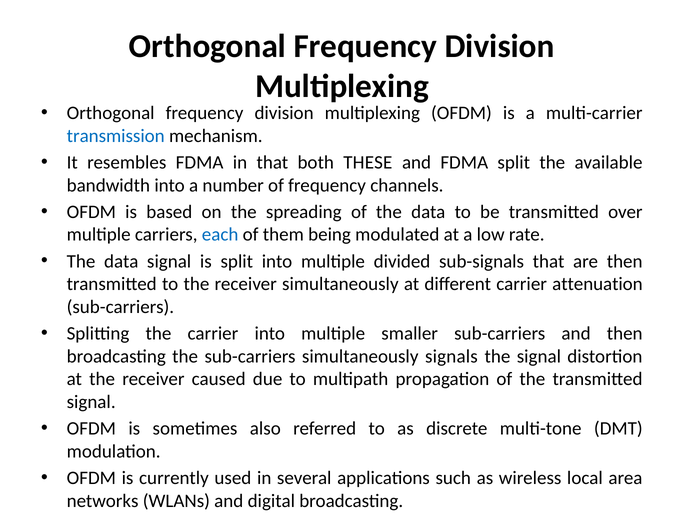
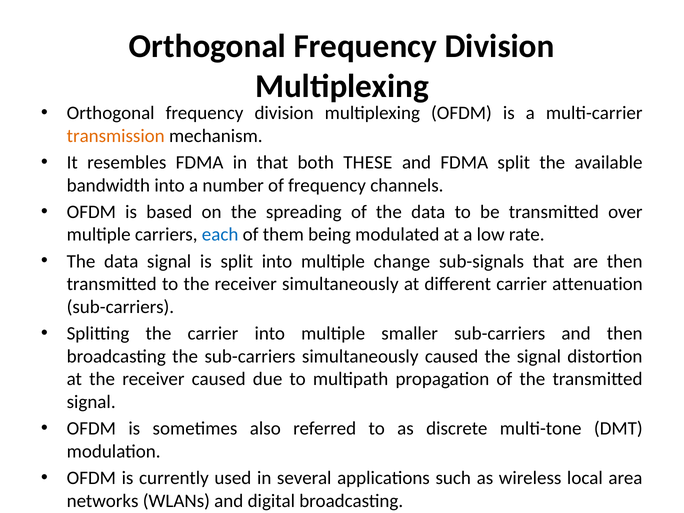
transmission colour: blue -> orange
divided: divided -> change
simultaneously signals: signals -> caused
